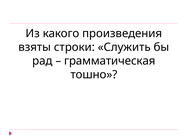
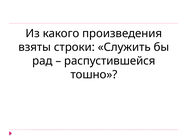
грамматическая: грамматическая -> распустившейся
